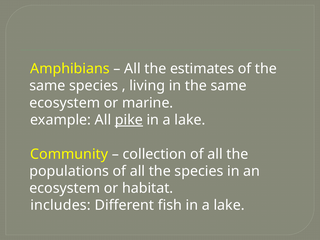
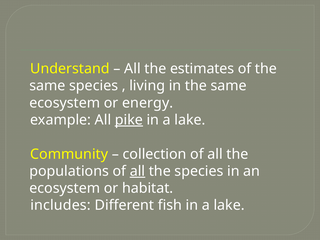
Amphibians: Amphibians -> Understand
marine: marine -> energy
all at (137, 171) underline: none -> present
